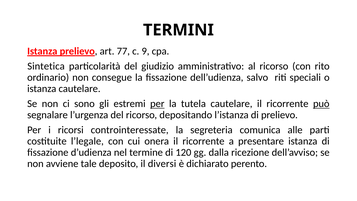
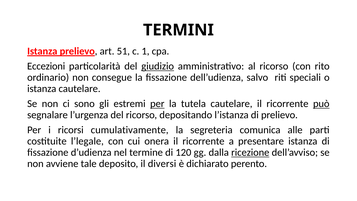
77: 77 -> 51
9: 9 -> 1
Sintetica: Sintetica -> Eccezioni
giudizio underline: none -> present
controinteressate: controinteressate -> cumulativamente
ricezione underline: none -> present
